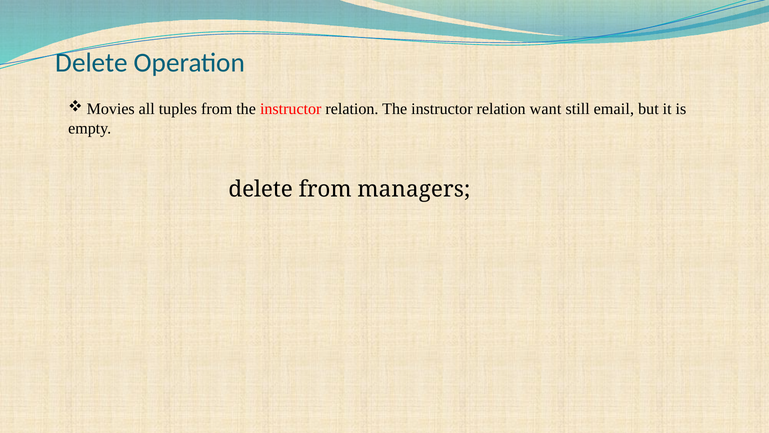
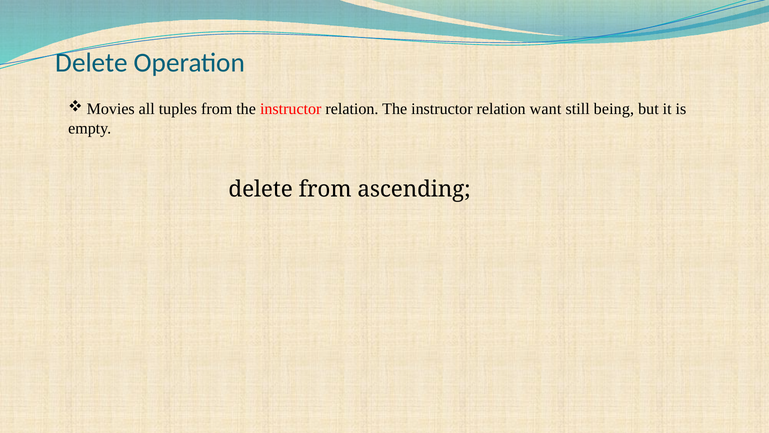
email: email -> being
managers: managers -> ascending
